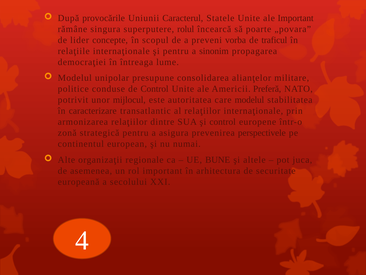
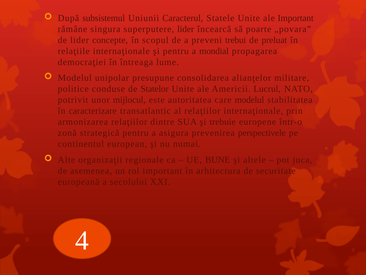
provocările: provocările -> subsistemul
superputere rolul: rolul -> lider
vorba: vorba -> trebui
traficul: traficul -> preluat
sinonim: sinonim -> mondial
de Control: Control -> Statelor
Preferă: Preferă -> Lucrul
şi control: control -> trebuie
